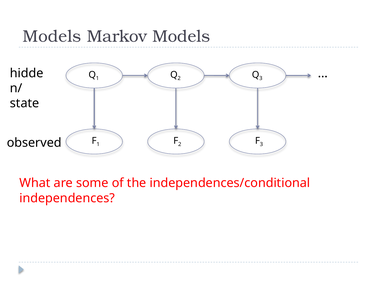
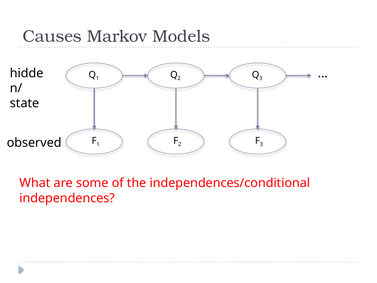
Models at (52, 36): Models -> Causes
